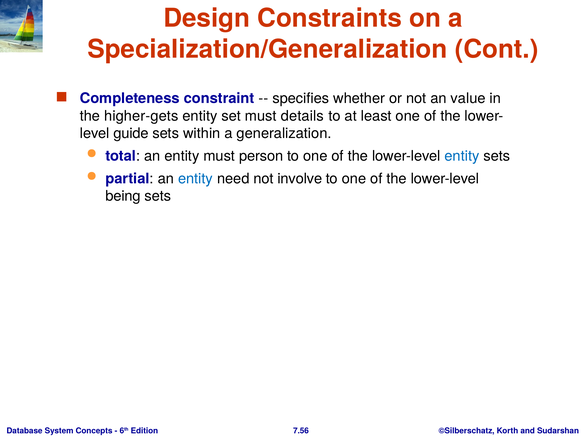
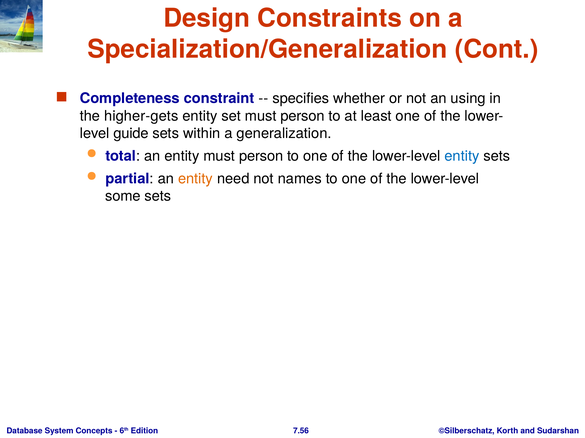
value: value -> using
set must details: details -> person
entity at (195, 179) colour: blue -> orange
involve: involve -> names
being: being -> some
